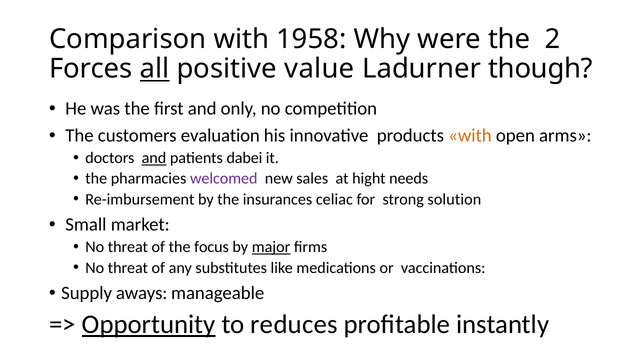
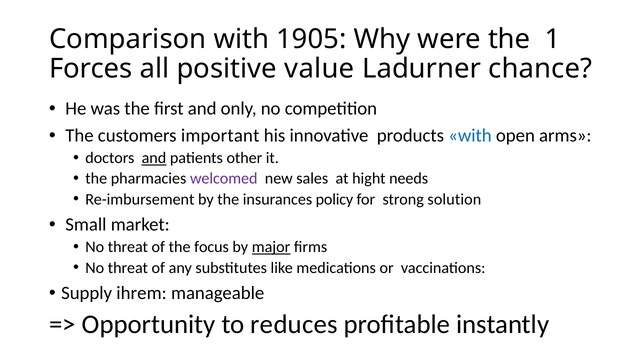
1958: 1958 -> 1905
2: 2 -> 1
all underline: present -> none
though: though -> chance
evaluation: evaluation -> important
with at (470, 136) colour: orange -> blue
dabei: dabei -> other
celiac: celiac -> policy
aways: aways -> ihrem
Opportunity underline: present -> none
